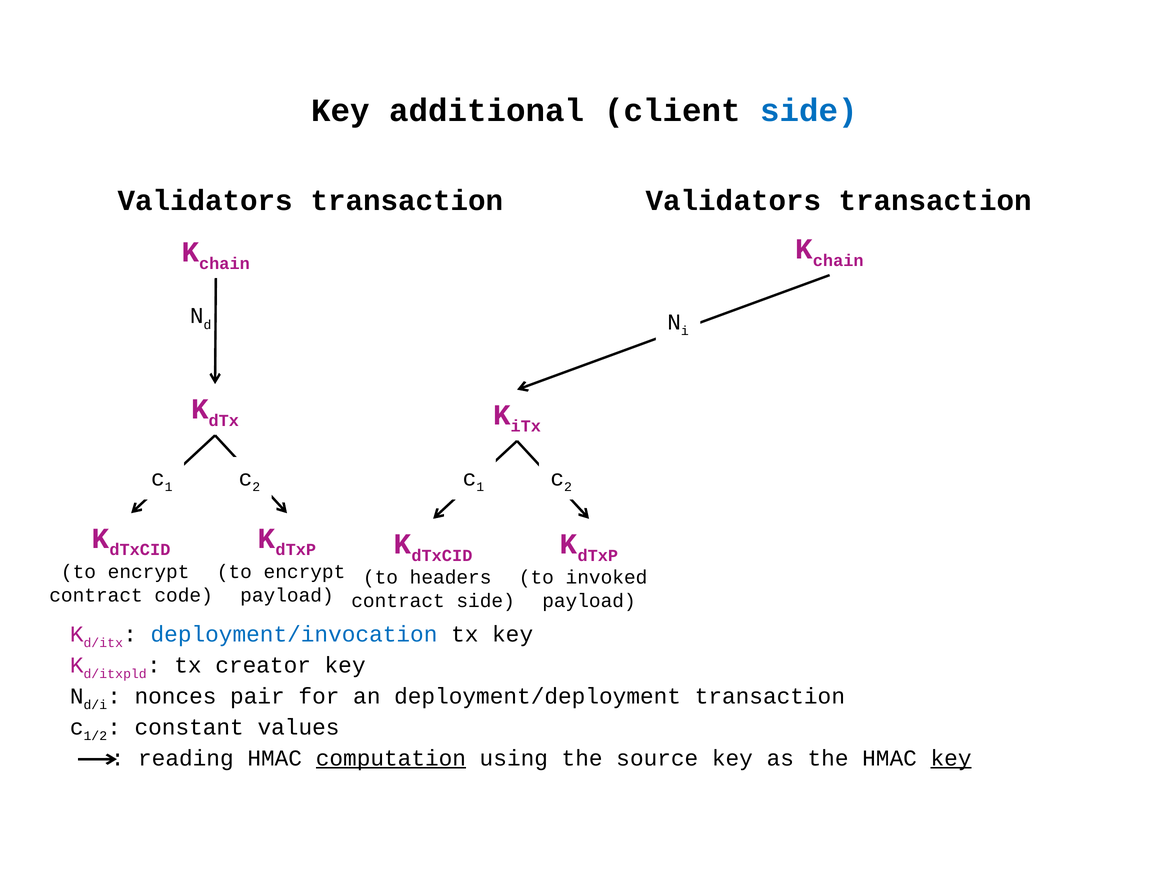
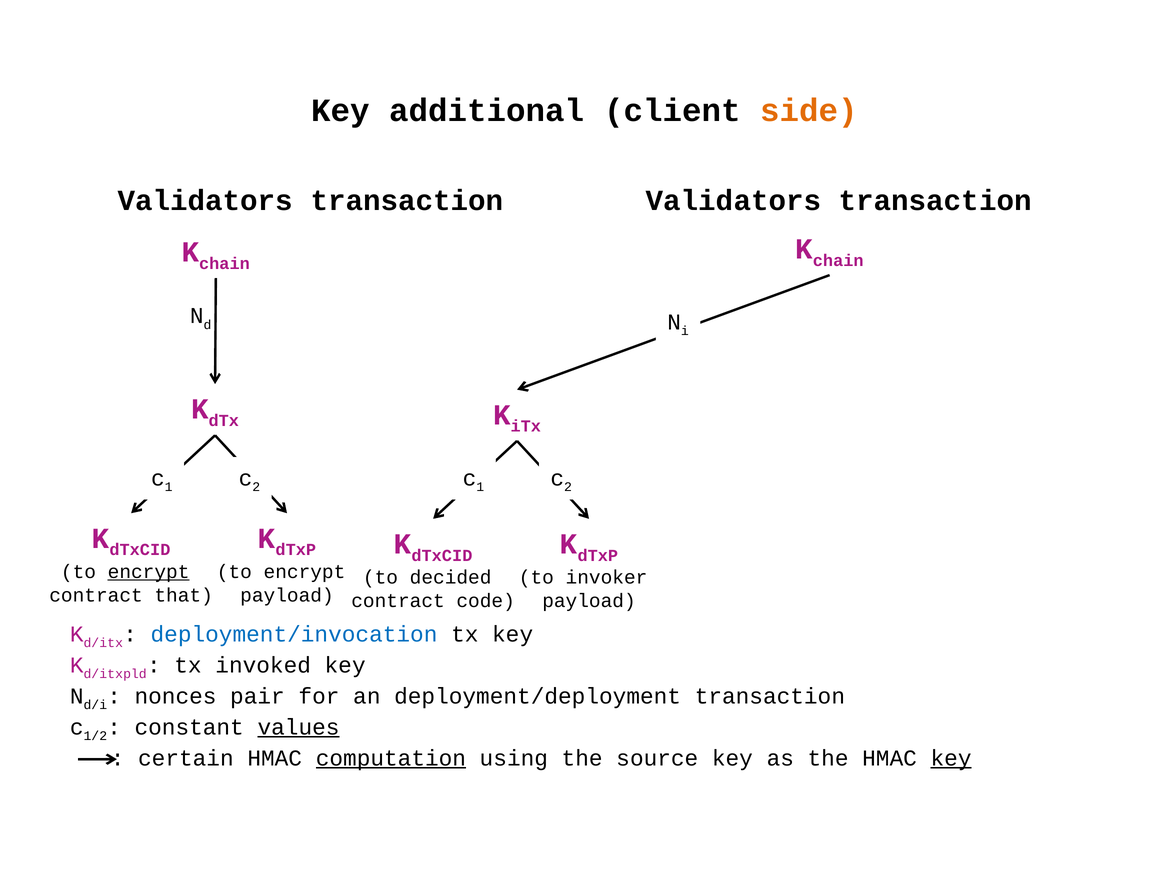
side at (809, 110) colour: blue -> orange
encrypt at (149, 572) underline: none -> present
headers: headers -> decided
invoked: invoked -> invoker
code: code -> that
contract side: side -> code
creator: creator -> invoked
values underline: none -> present
reading: reading -> certain
